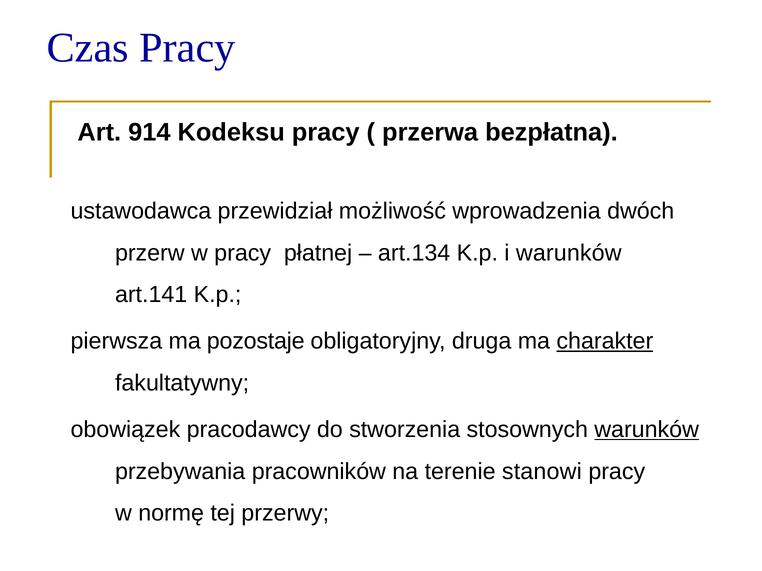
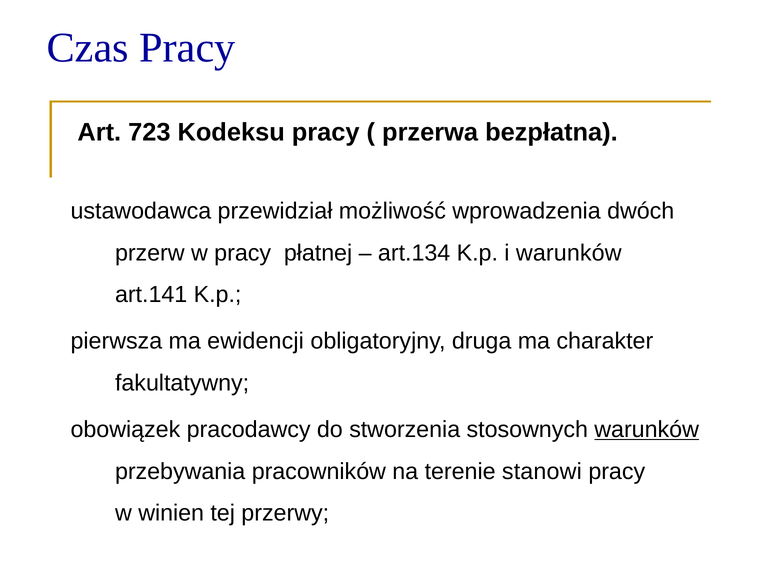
914: 914 -> 723
pozostaje: pozostaje -> ewidencji
charakter underline: present -> none
normę: normę -> winien
